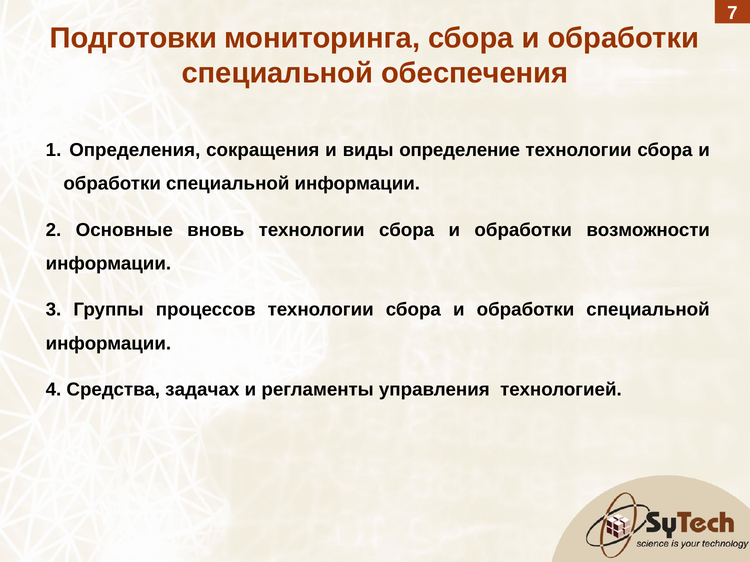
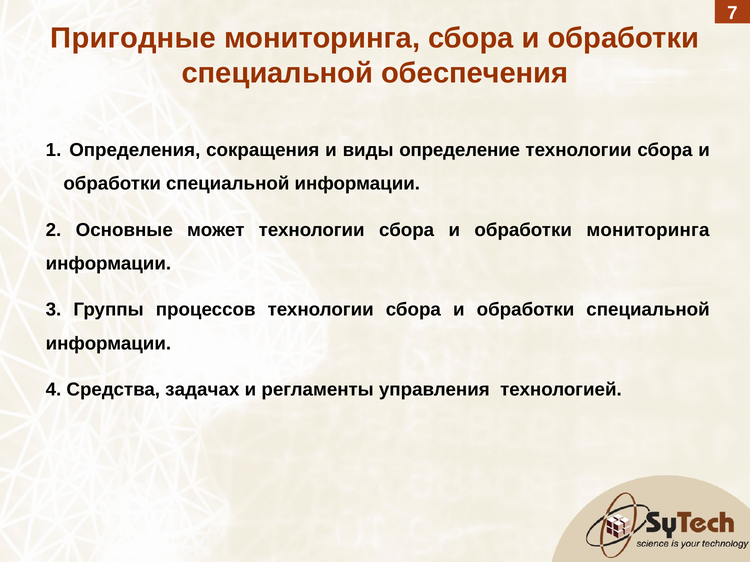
Подготовки: Подготовки -> Пригодные
вновь: вновь -> может
обработки возможности: возможности -> мониторинга
